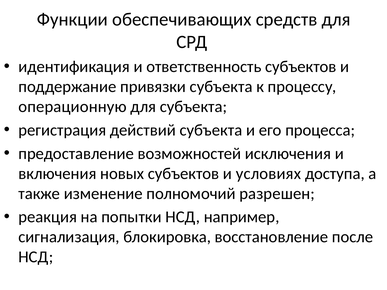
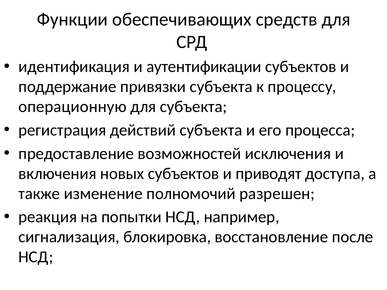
ответственность: ответственность -> аутентификации
условиях: условиях -> приводят
